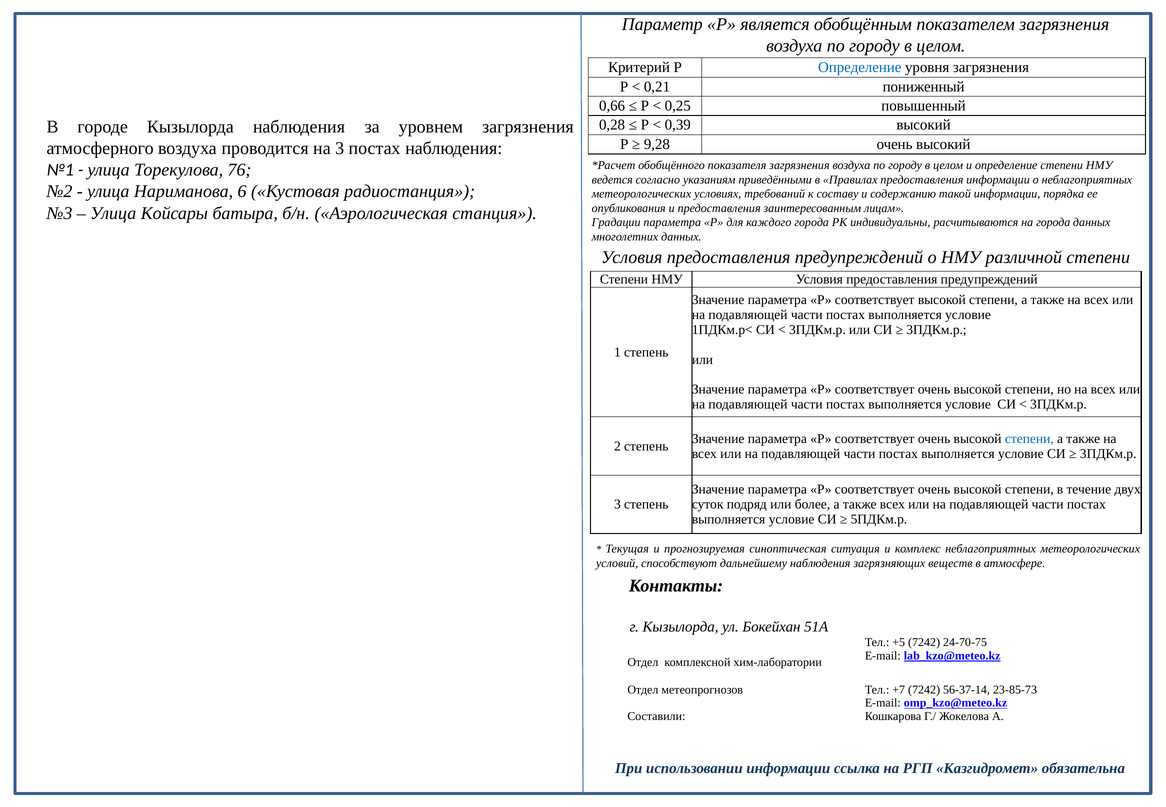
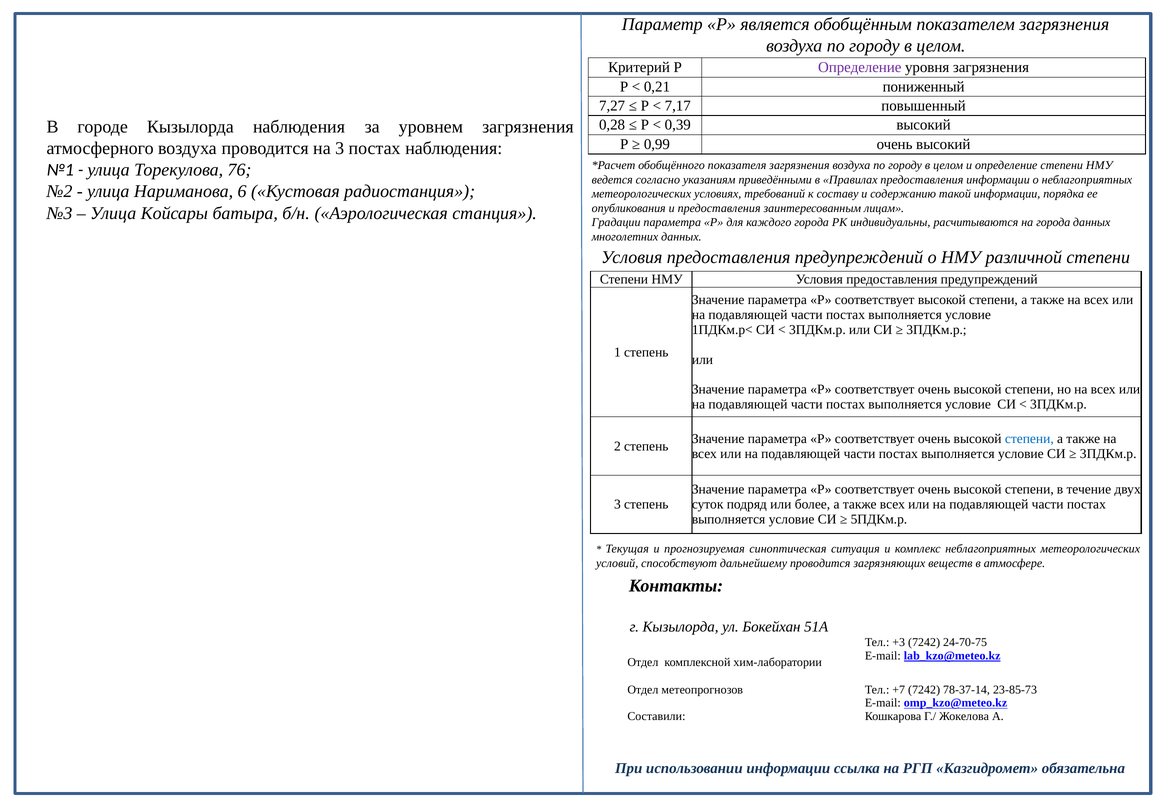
Определение at (860, 67) colour: blue -> purple
0,66: 0,66 -> 7,27
0,25: 0,25 -> 7,17
9,28: 9,28 -> 0,99
дальнейшему наблюдения: наблюдения -> проводится
+5: +5 -> +3
56-37-14: 56-37-14 -> 78-37-14
